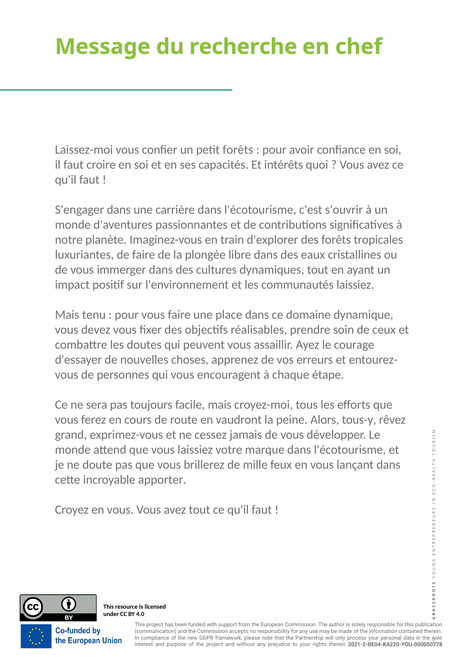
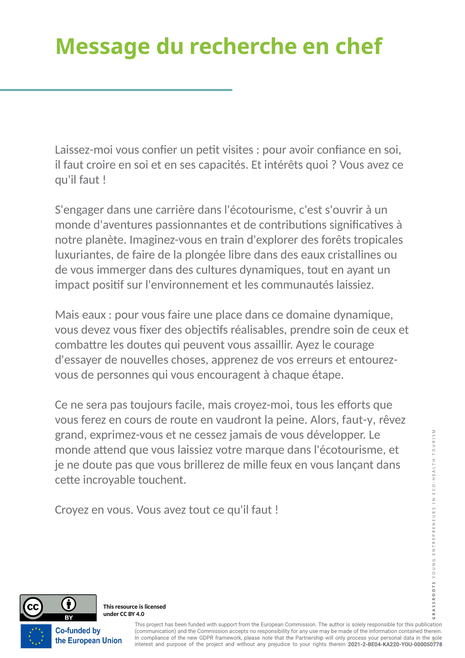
petit forêts: forêts -> visites
Mais tenu: tenu -> eaux
tous-y: tous-y -> faut-y
apporter: apporter -> touchent
